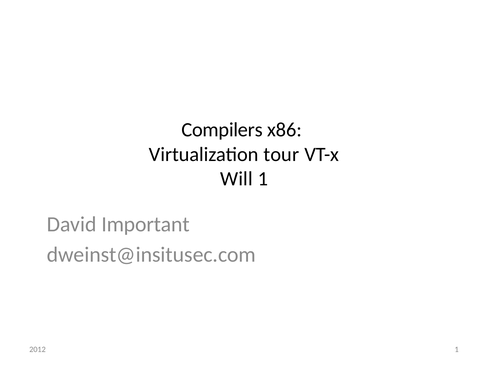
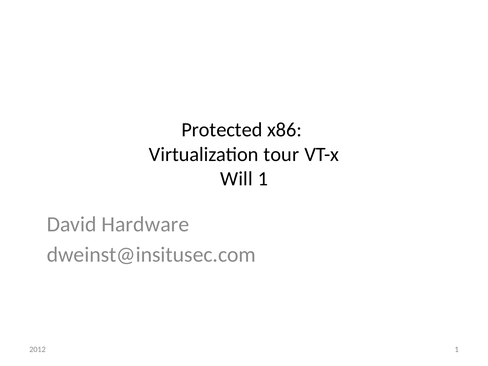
Compilers: Compilers -> Protected
Important: Important -> Hardware
